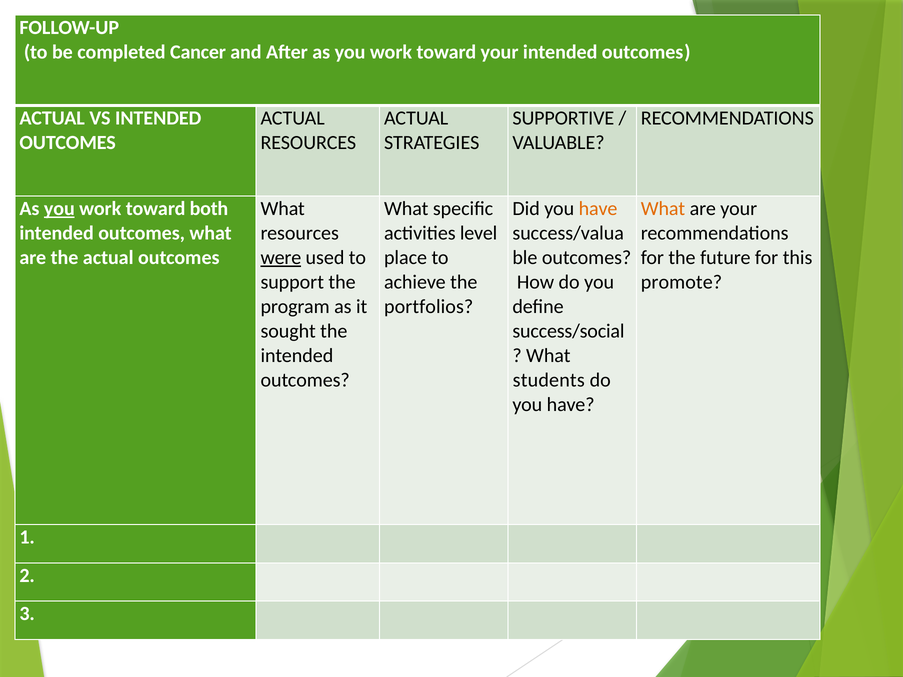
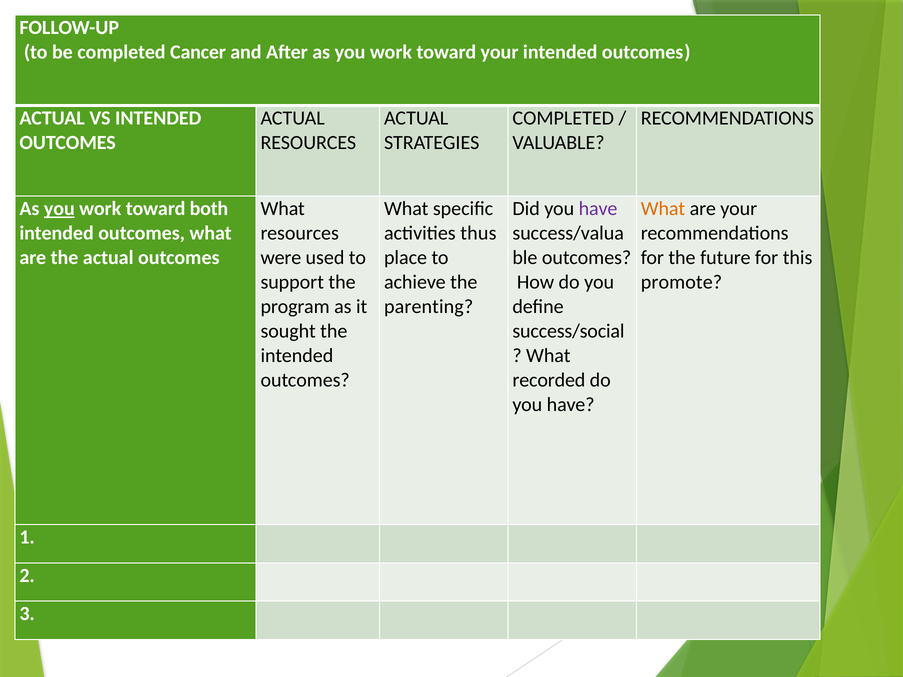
SUPPORTIVE at (563, 118): SUPPORTIVE -> COMPLETED
have at (598, 209) colour: orange -> purple
level: level -> thus
were underline: present -> none
portfolios: portfolios -> parenting
students: students -> recorded
